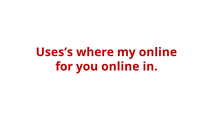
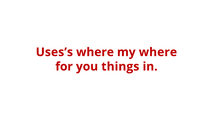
my online: online -> where
you online: online -> things
